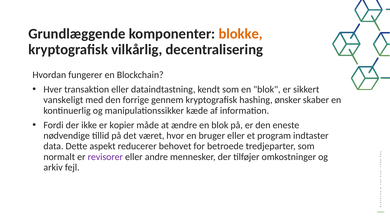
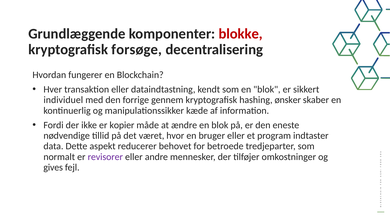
blokke colour: orange -> red
vilkårlig: vilkårlig -> forsøge
vanskeligt: vanskeligt -> individuel
arkiv: arkiv -> gives
